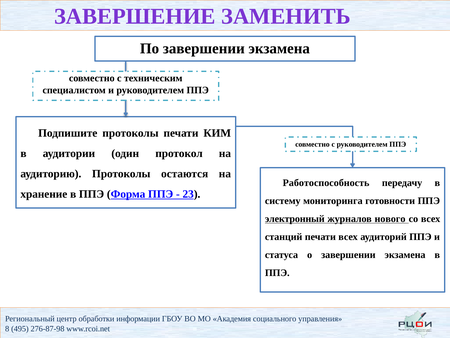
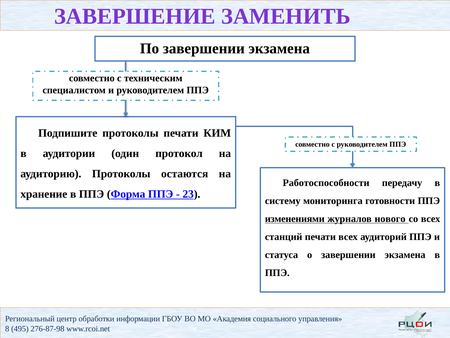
Работоспособность: Работоспособность -> Работоспособности
электронный: электронный -> изменениями
